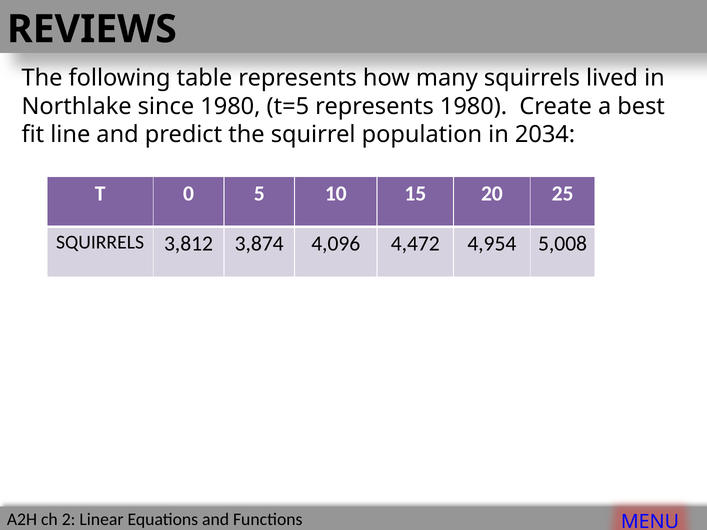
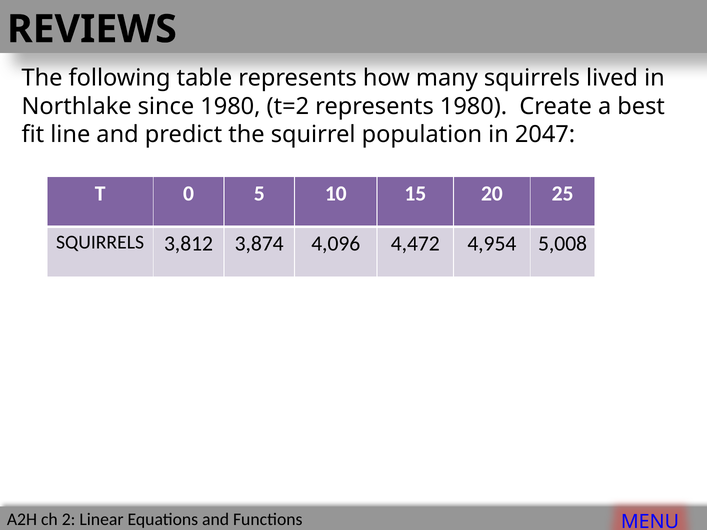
t=5: t=5 -> t=2
2034: 2034 -> 2047
